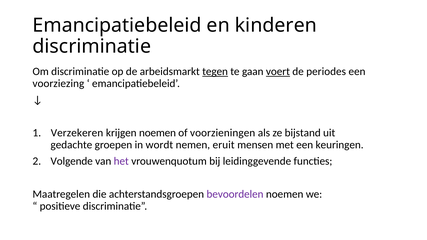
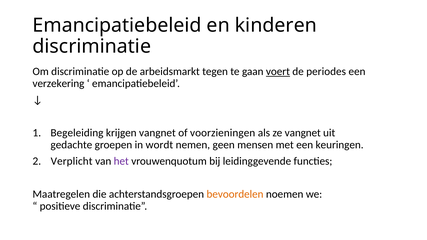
tegen underline: present -> none
voorziezing: voorziezing -> verzekering
Verzekeren: Verzekeren -> Begeleiding
krijgen noemen: noemen -> vangnet
ze bijstand: bijstand -> vangnet
eruit: eruit -> geen
Volgende: Volgende -> Verplicht
bevoordelen colour: purple -> orange
